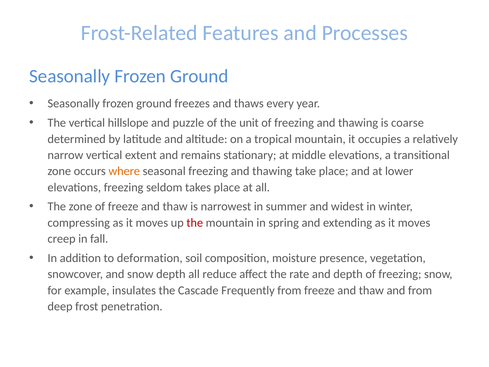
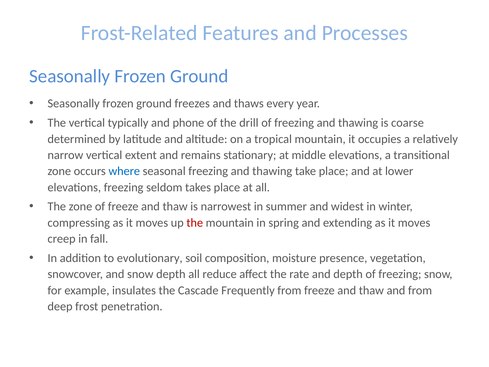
hillslope: hillslope -> typically
puzzle: puzzle -> phone
unit: unit -> drill
where colour: orange -> blue
deformation: deformation -> evolutionary
